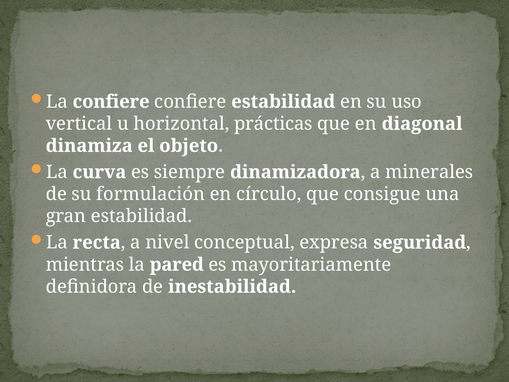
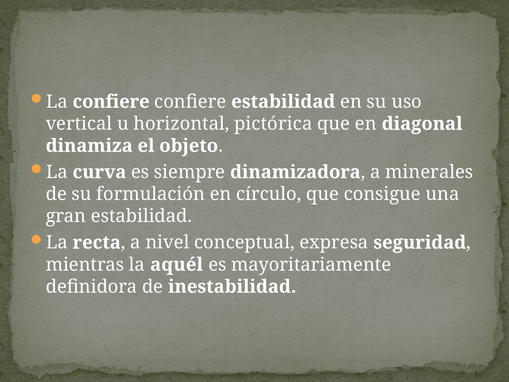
prácticas: prácticas -> pictórica
pared: pared -> aquél
